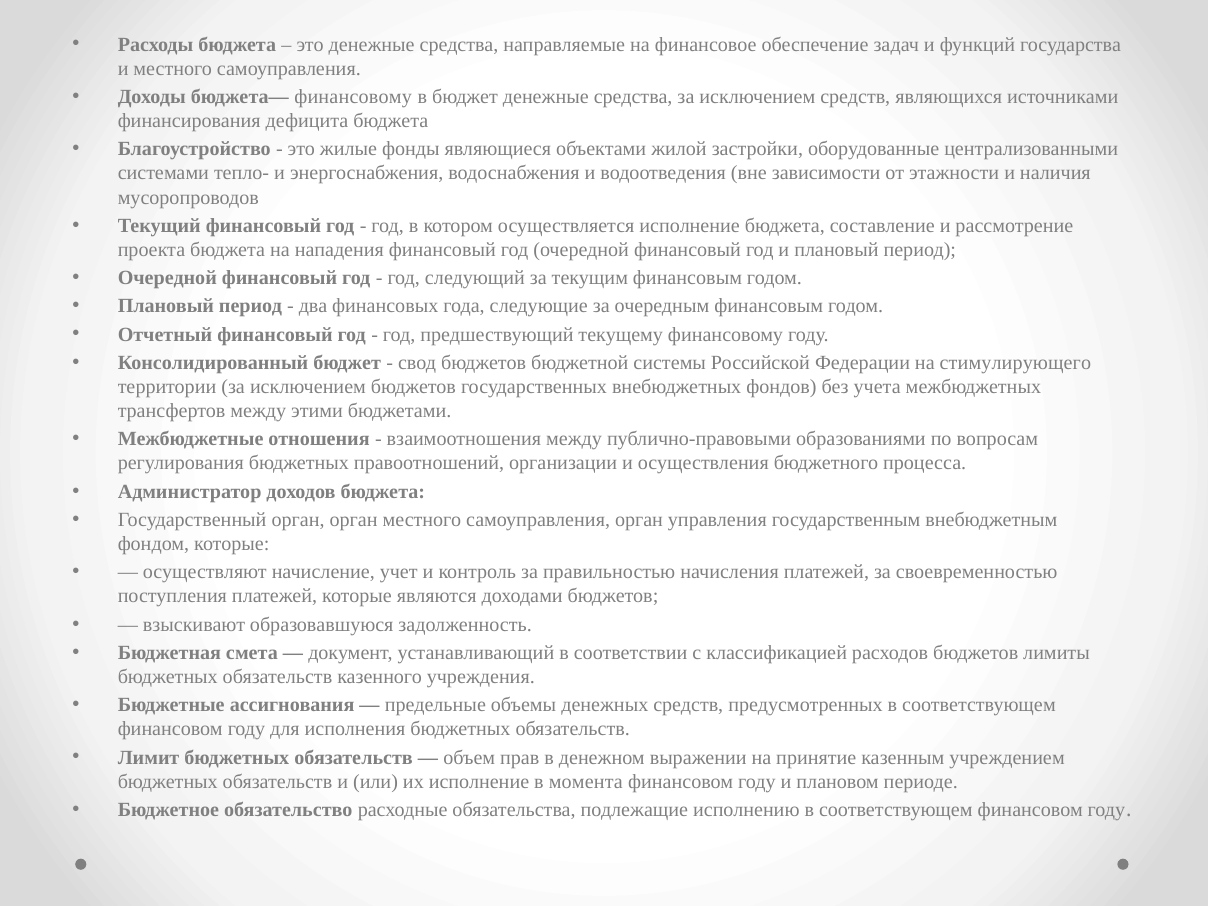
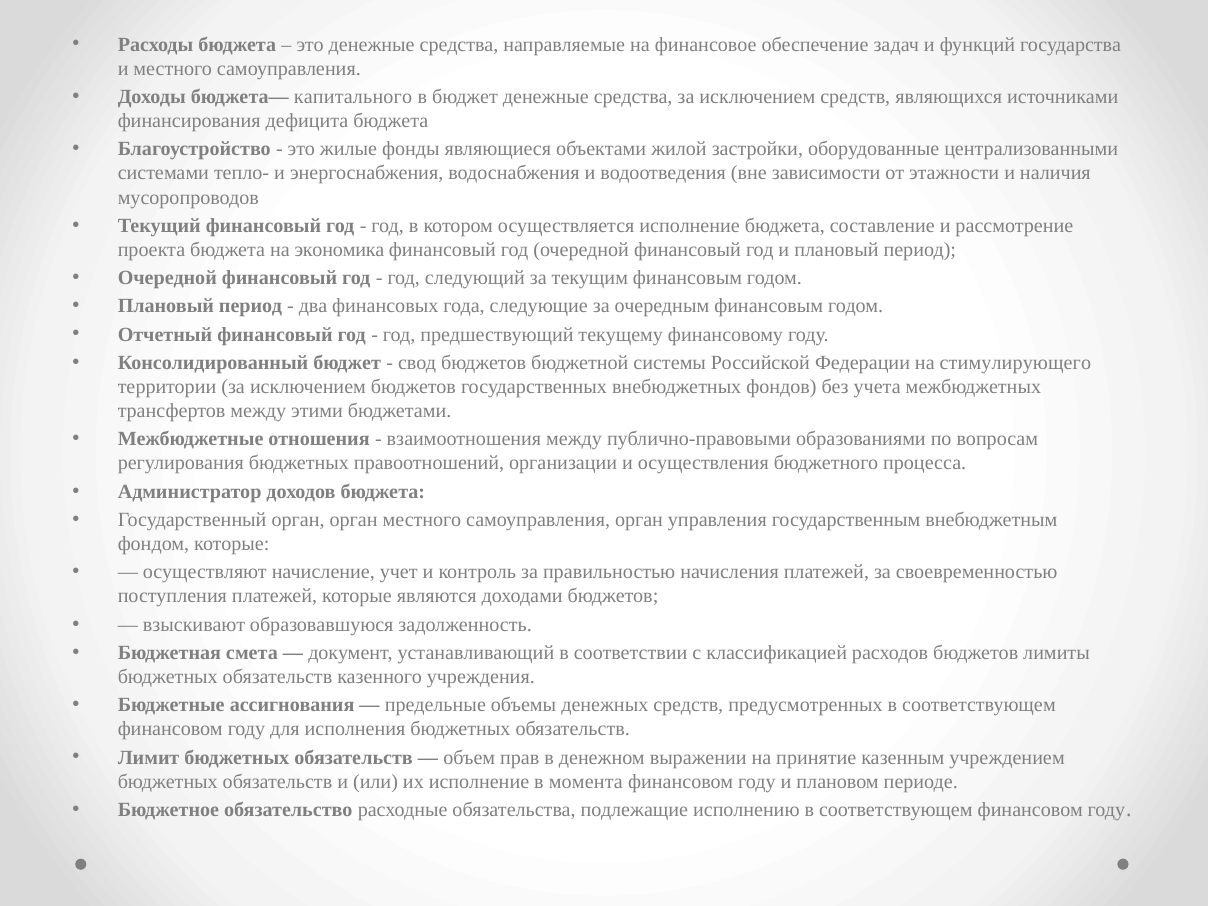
бюджета— финансовому: финансовому -> капитального
нападения: нападения -> экономика
